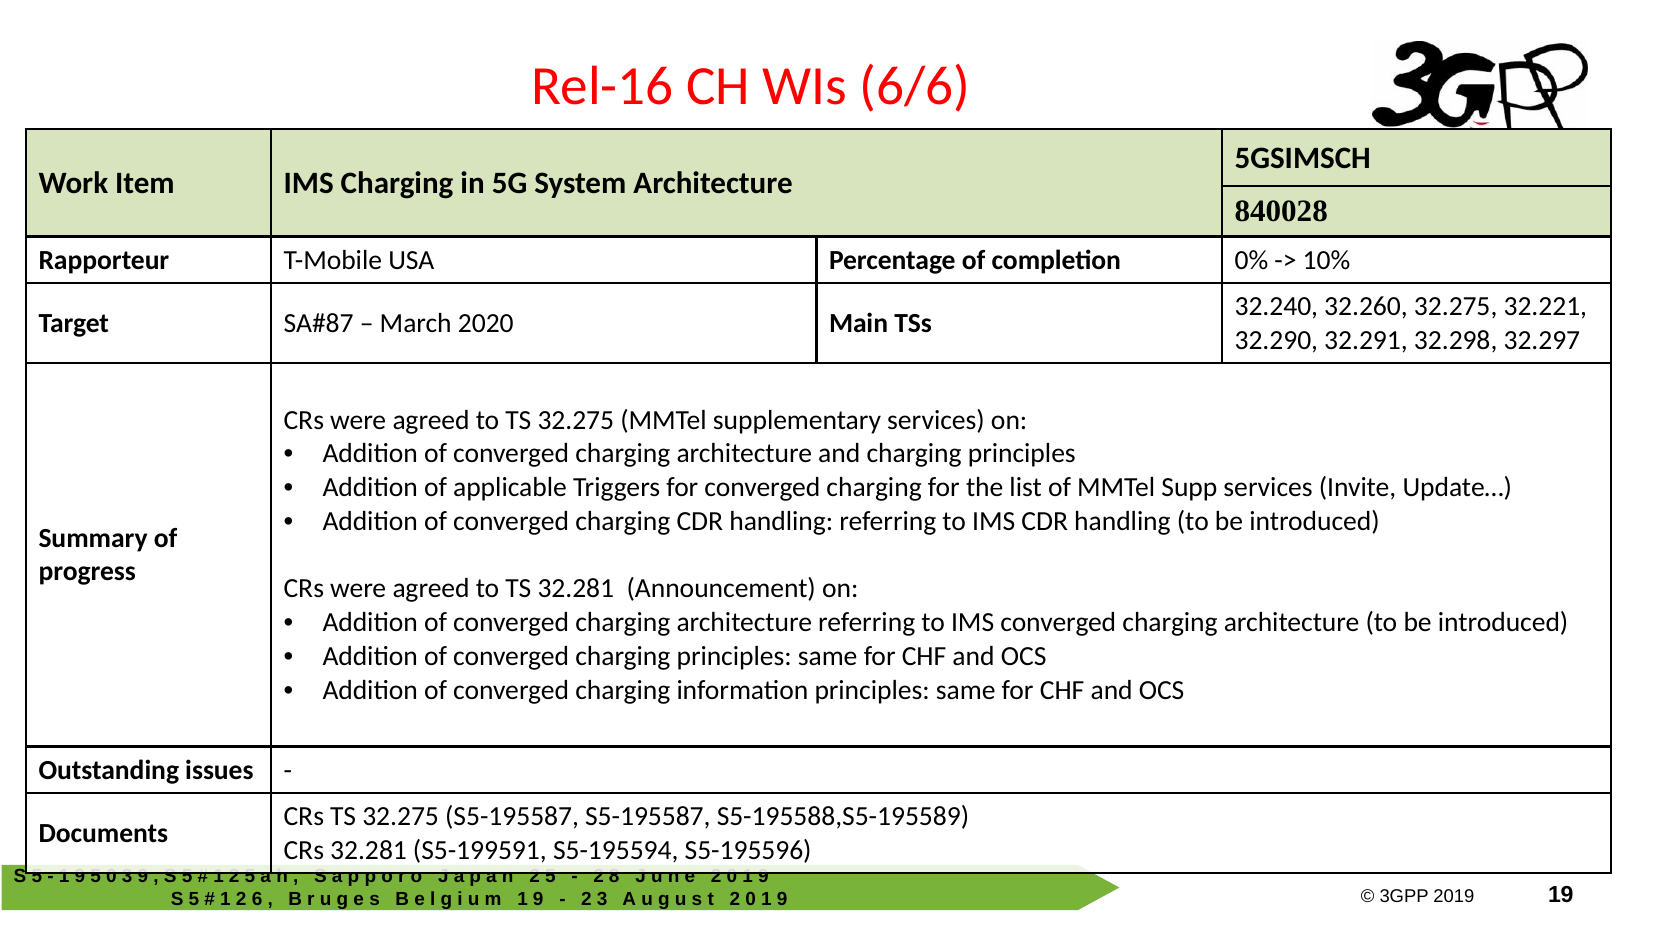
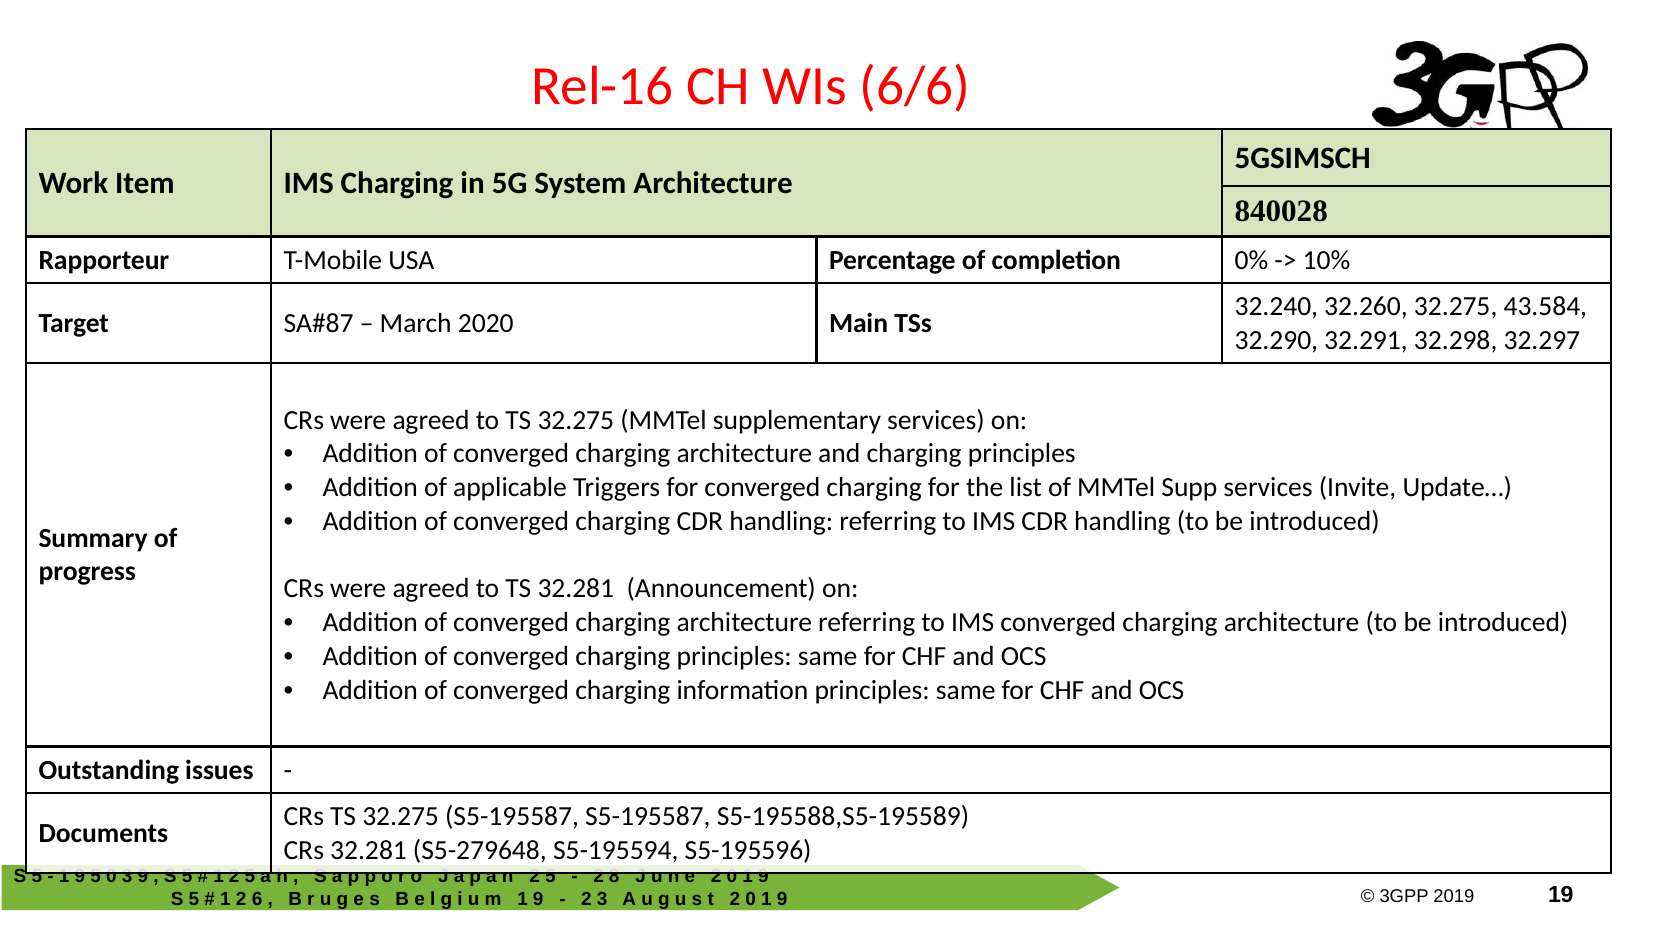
32.221: 32.221 -> 43.584
S5-199591: S5-199591 -> S5-279648
